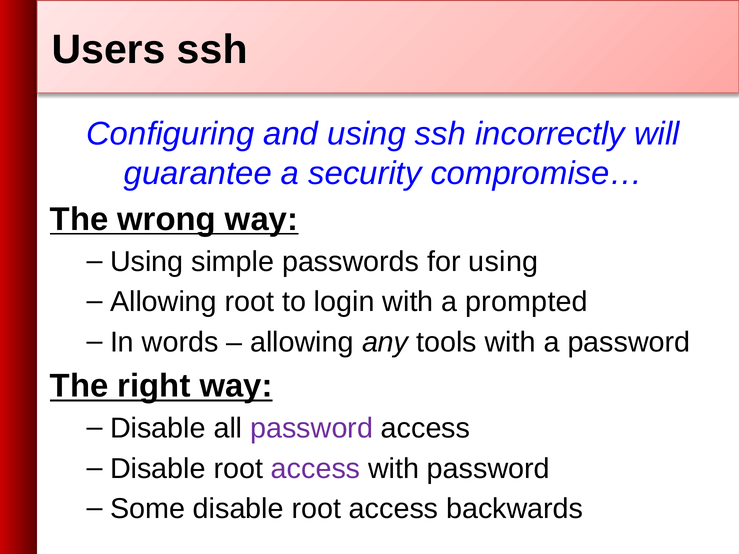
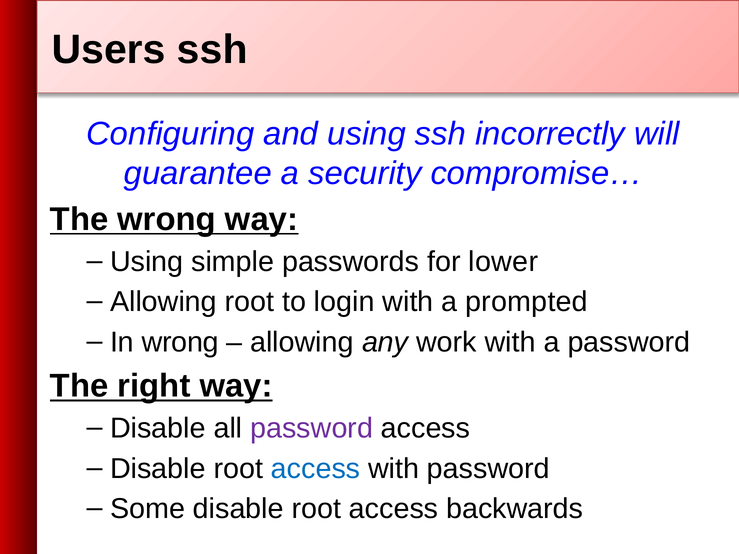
for using: using -> lower
In words: words -> wrong
tools: tools -> work
access at (316, 469) colour: purple -> blue
